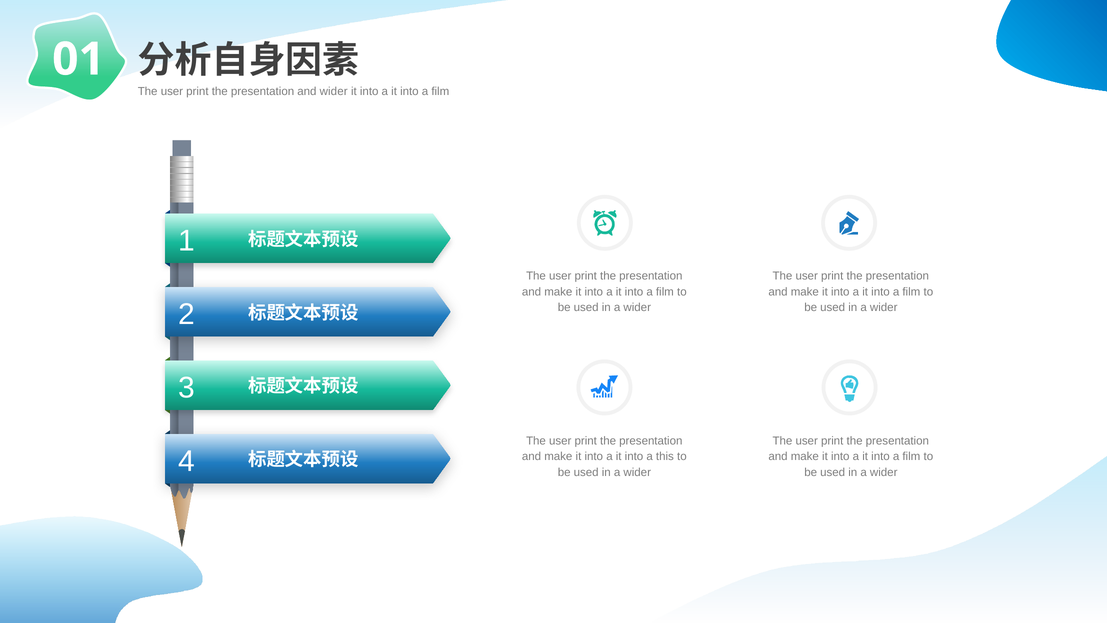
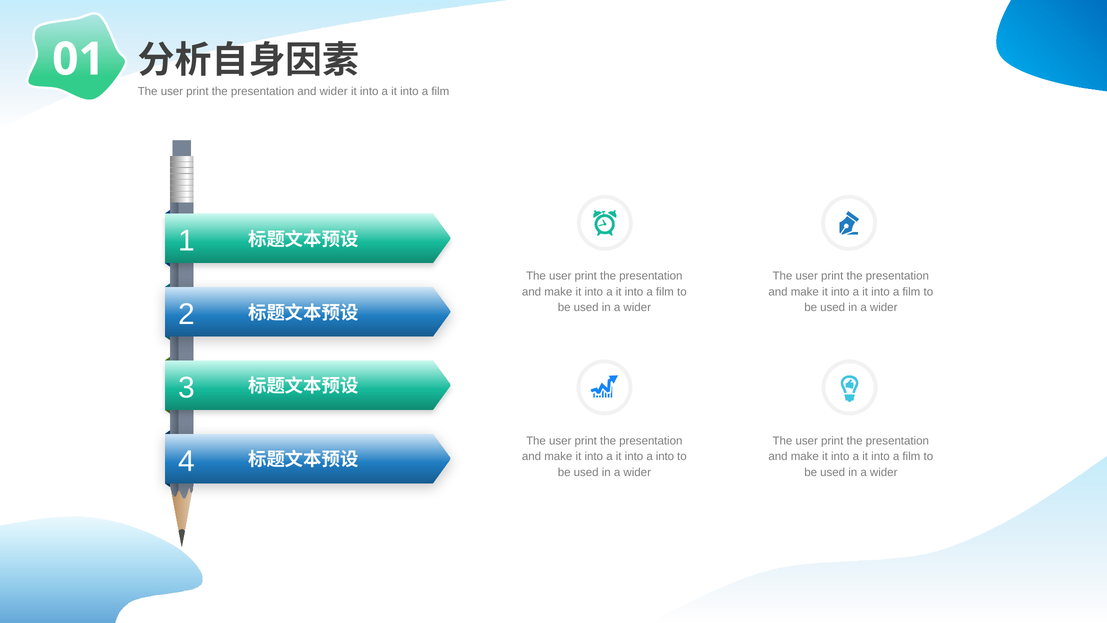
a this: this -> into
